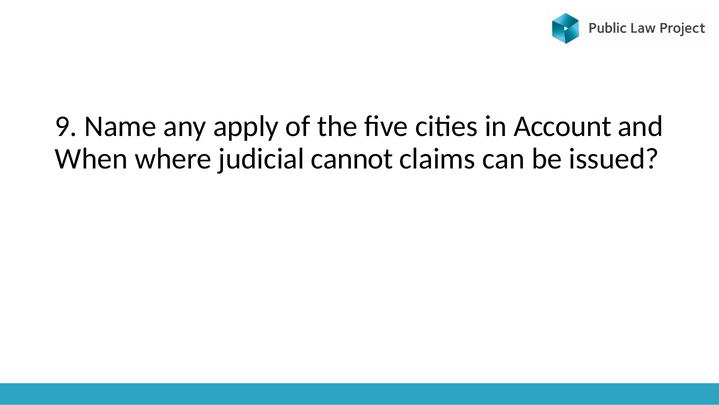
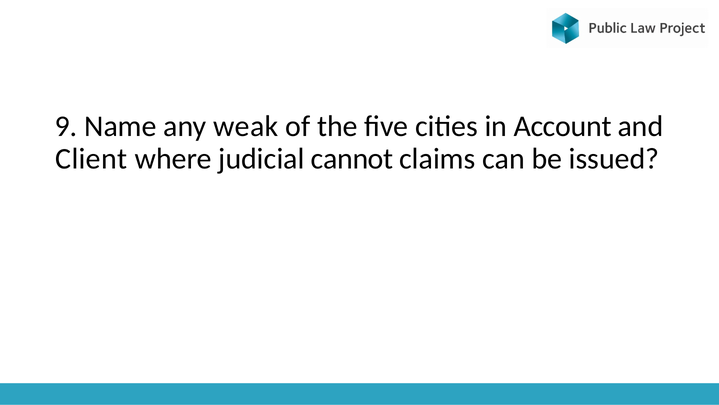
apply: apply -> weak
When: When -> Client
